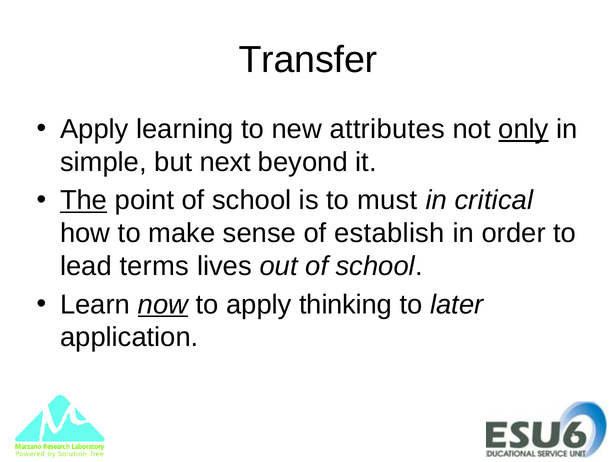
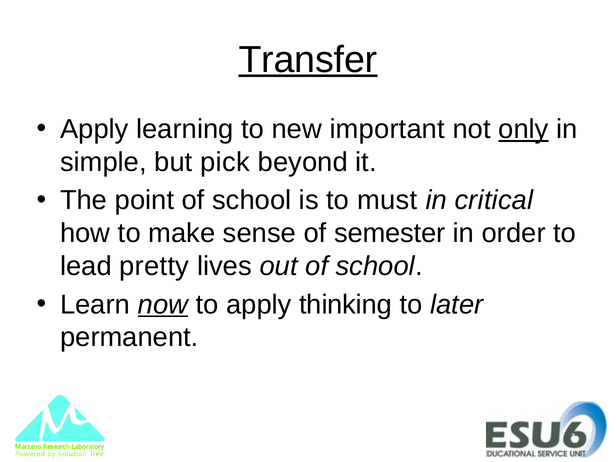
Transfer underline: none -> present
attributes: attributes -> important
next: next -> pick
The underline: present -> none
establish: establish -> semester
terms: terms -> pretty
application: application -> permanent
